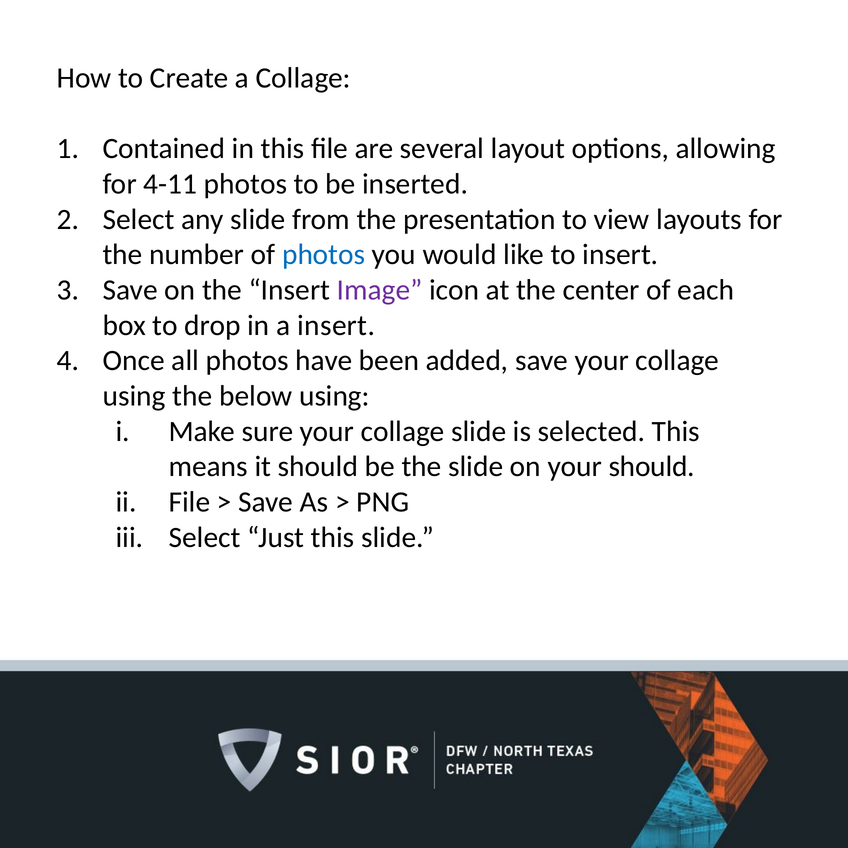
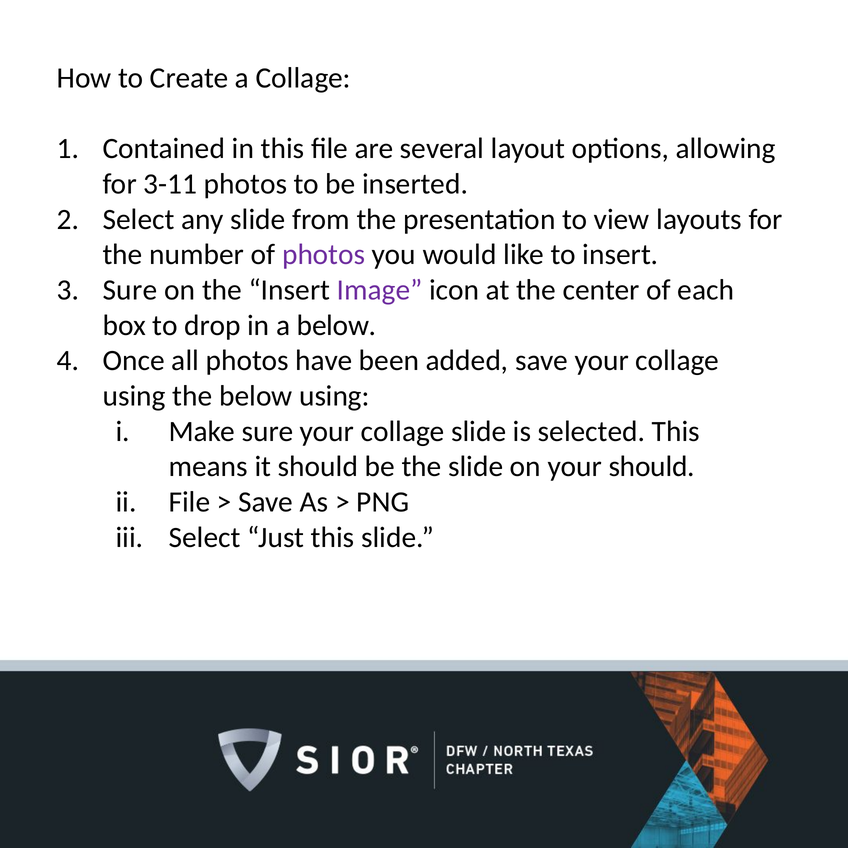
4-11: 4-11 -> 3-11
photos at (324, 255) colour: blue -> purple
Save at (130, 290): Save -> Sure
a insert: insert -> below
